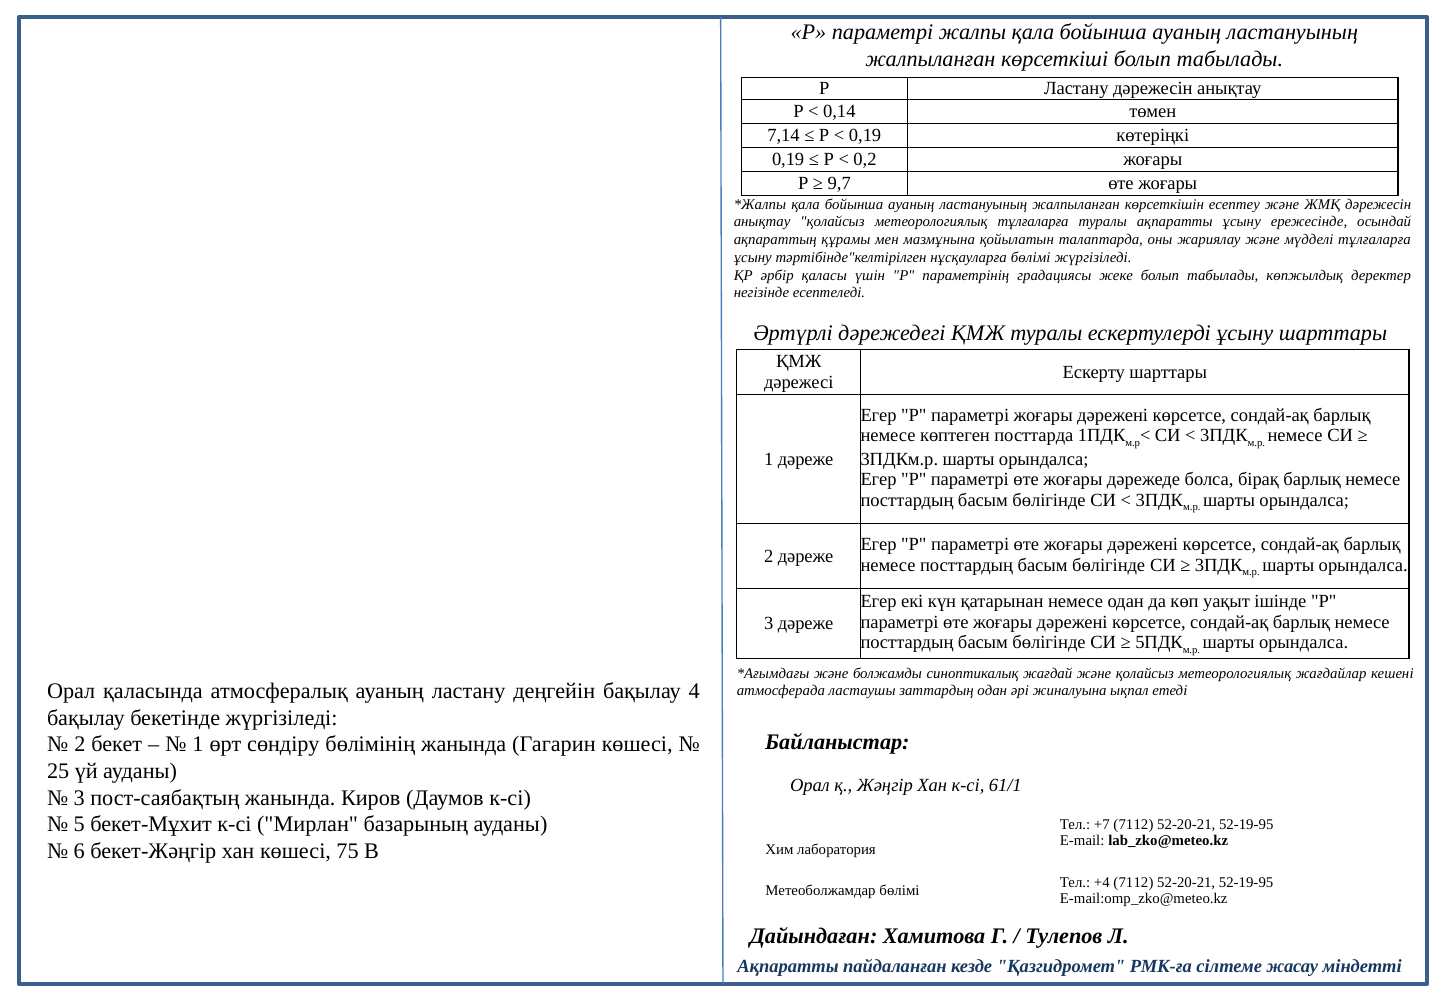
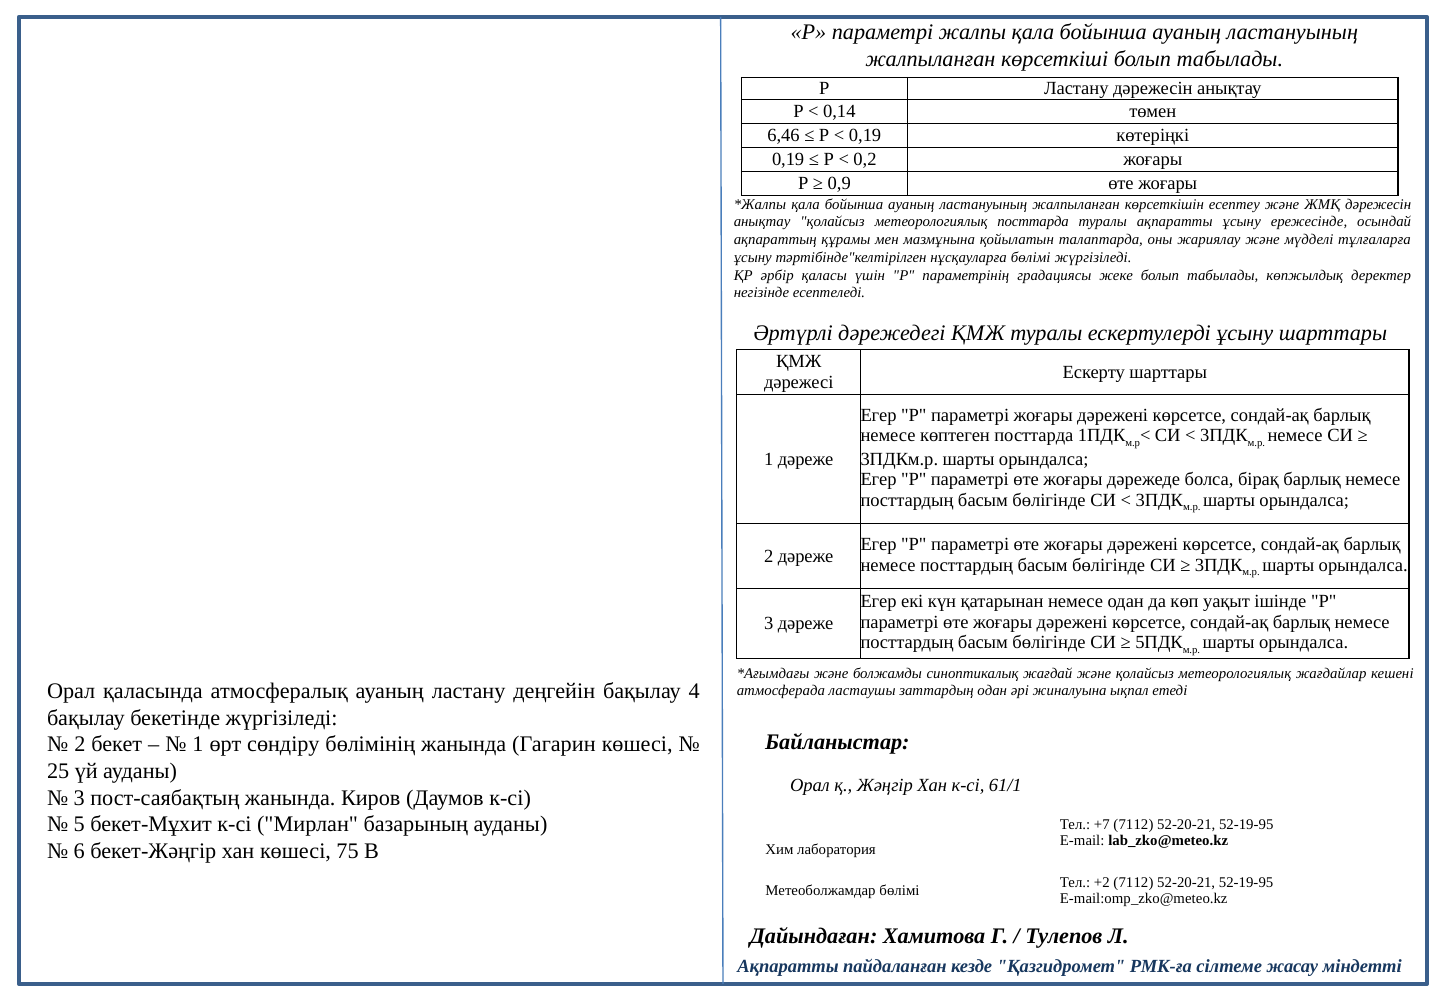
7,14: 7,14 -> 6,46
9,7: 9,7 -> 0,9
метеорологиялық тұлғаларға: тұлғаларға -> посттарда
+4: +4 -> +2
